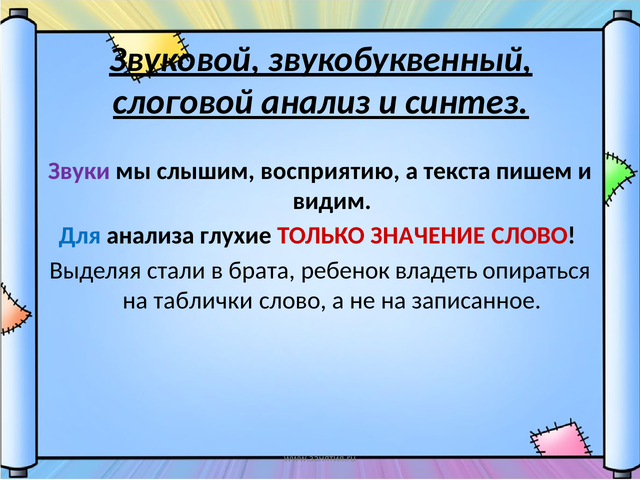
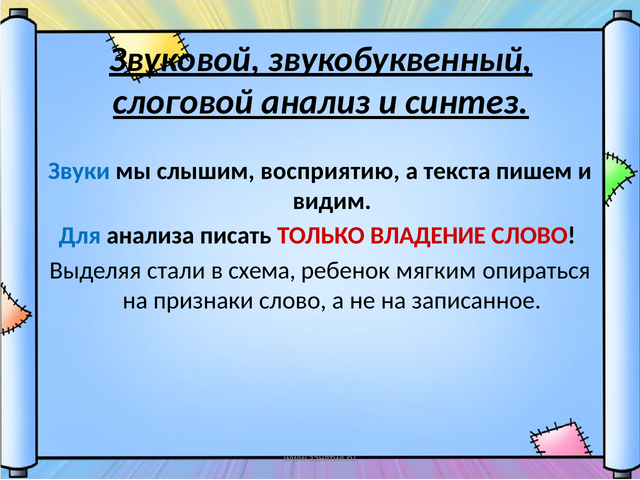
Звуки colour: purple -> blue
глухие: глухие -> писать
ЗНАЧЕНИЕ: ЗНАЧЕНИЕ -> ВЛАДЕНИЕ
брата: брата -> схема
владеть: владеть -> мягким
таблички: таблички -> признаки
